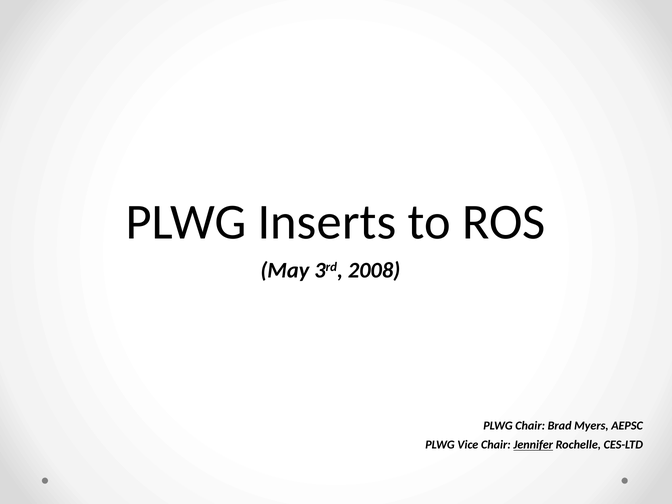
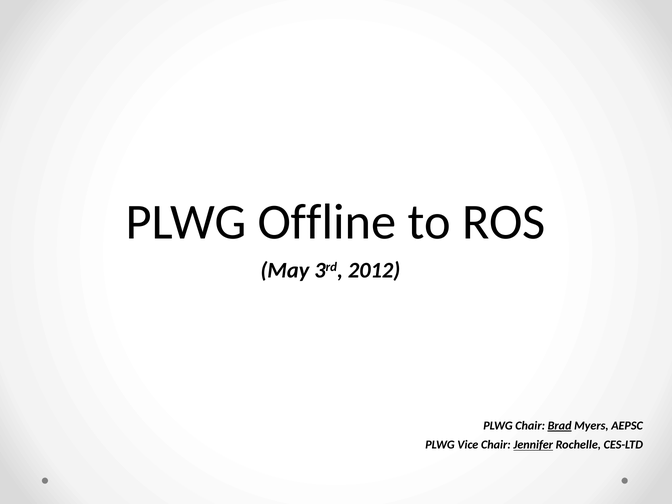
Inserts: Inserts -> Offline
2008: 2008 -> 2012
Brad underline: none -> present
